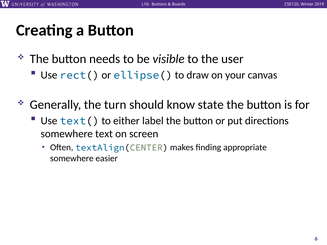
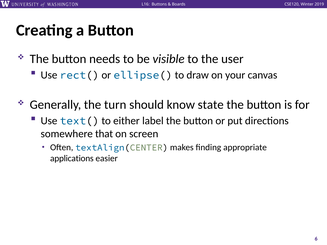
text: text -> that
somewhere at (72, 159): somewhere -> applications
